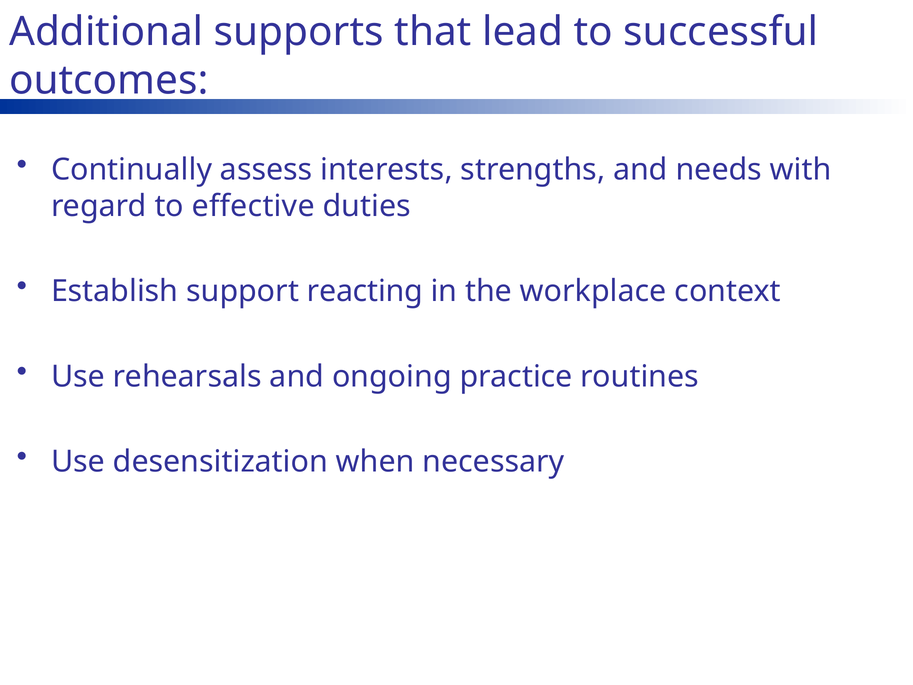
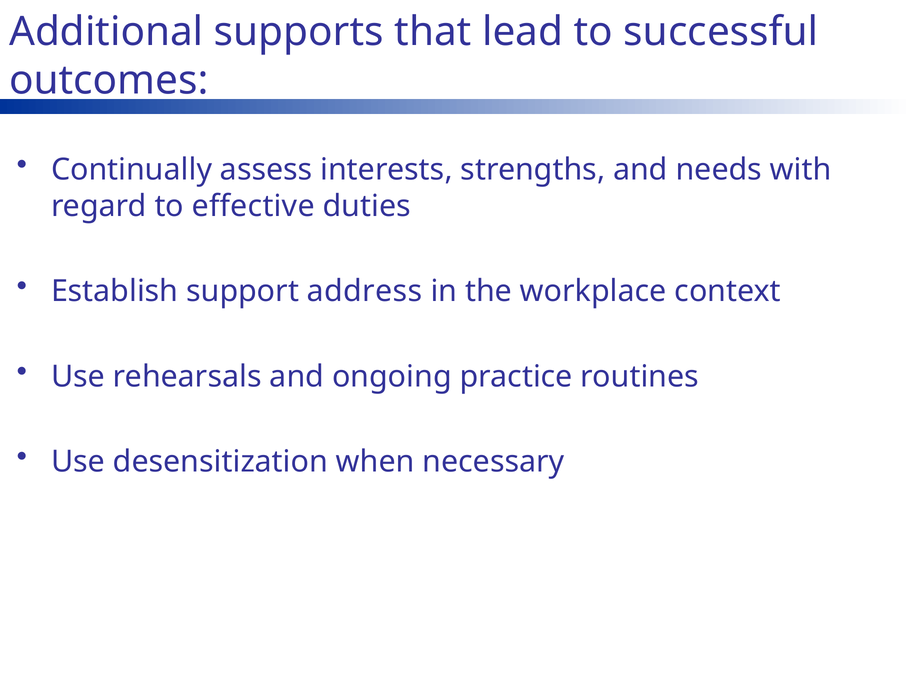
reacting: reacting -> address
